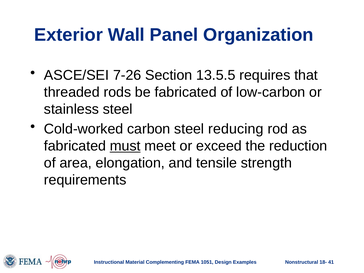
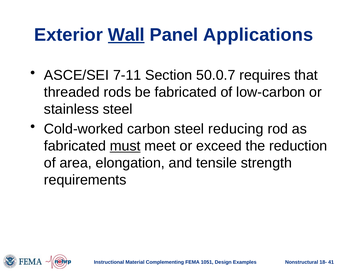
Wall underline: none -> present
Organization: Organization -> Applications
7-26: 7-26 -> 7-11
13.5.5: 13.5.5 -> 50.0.7
